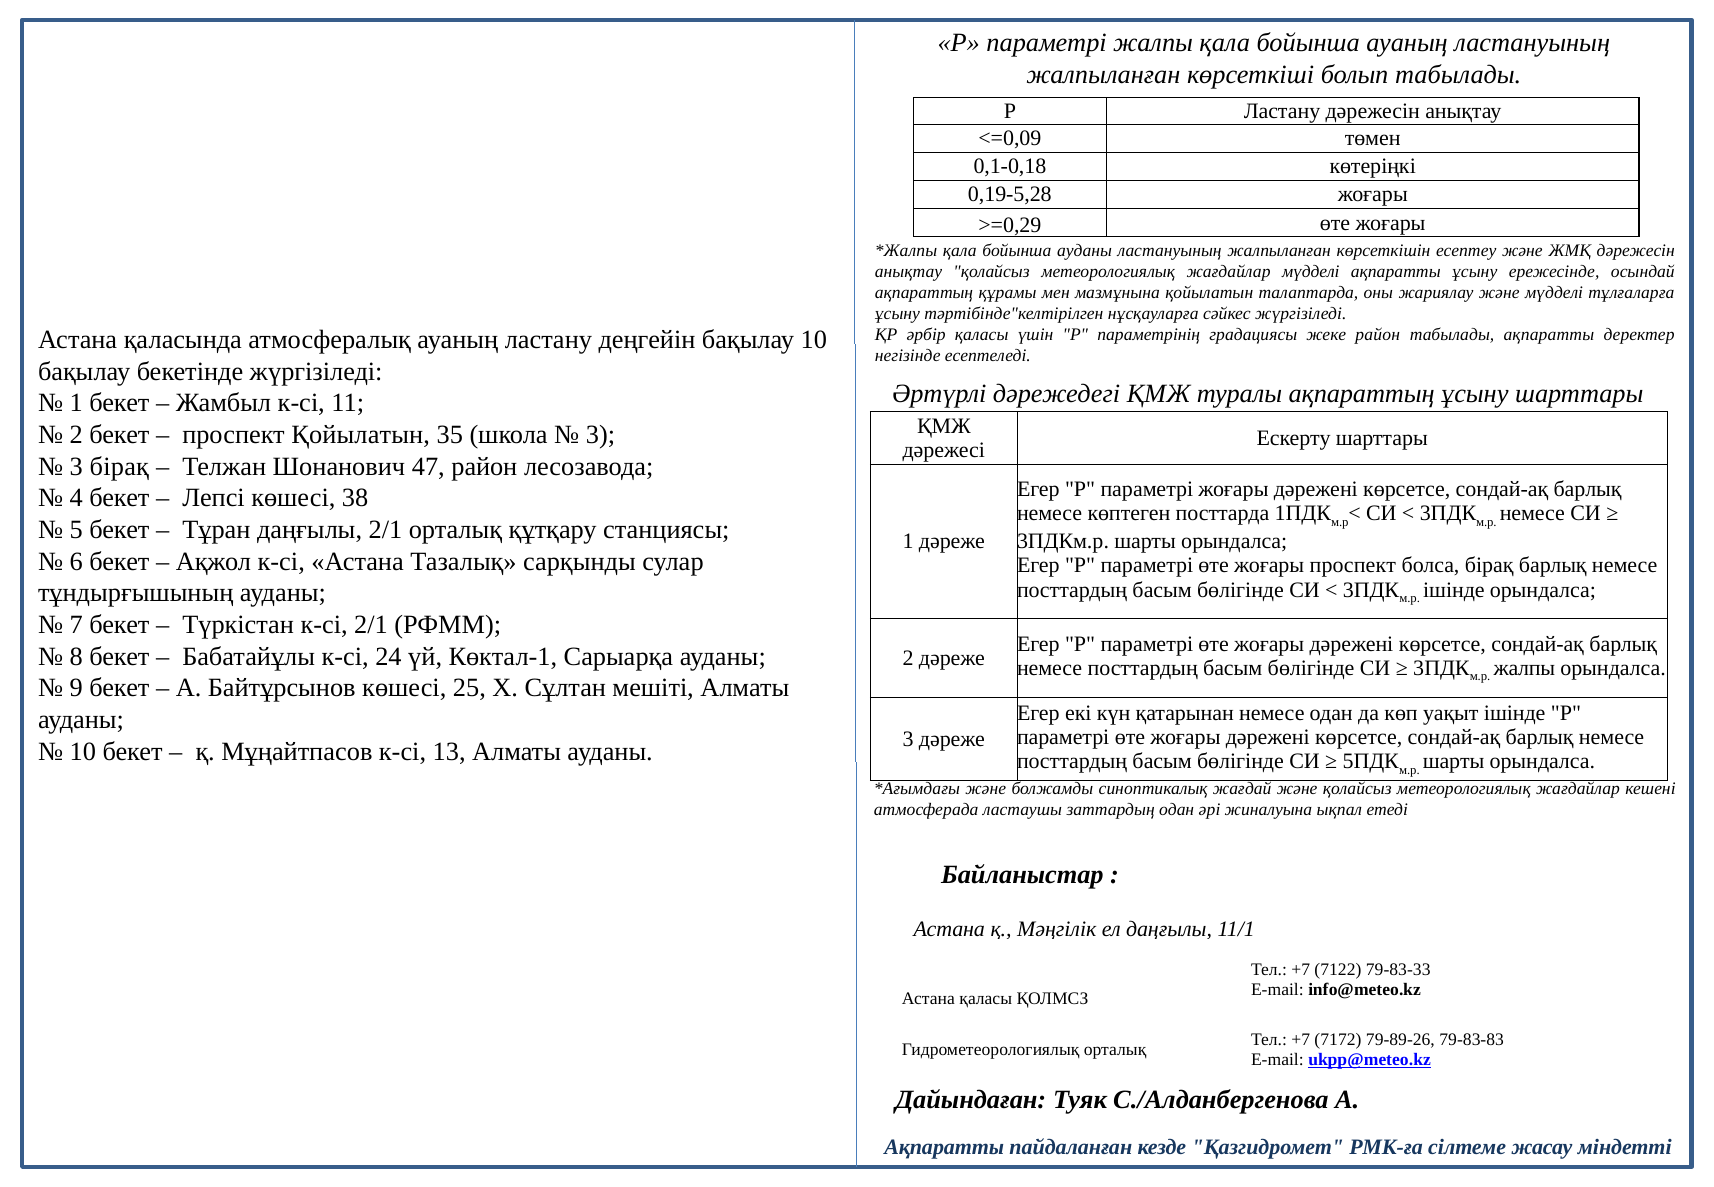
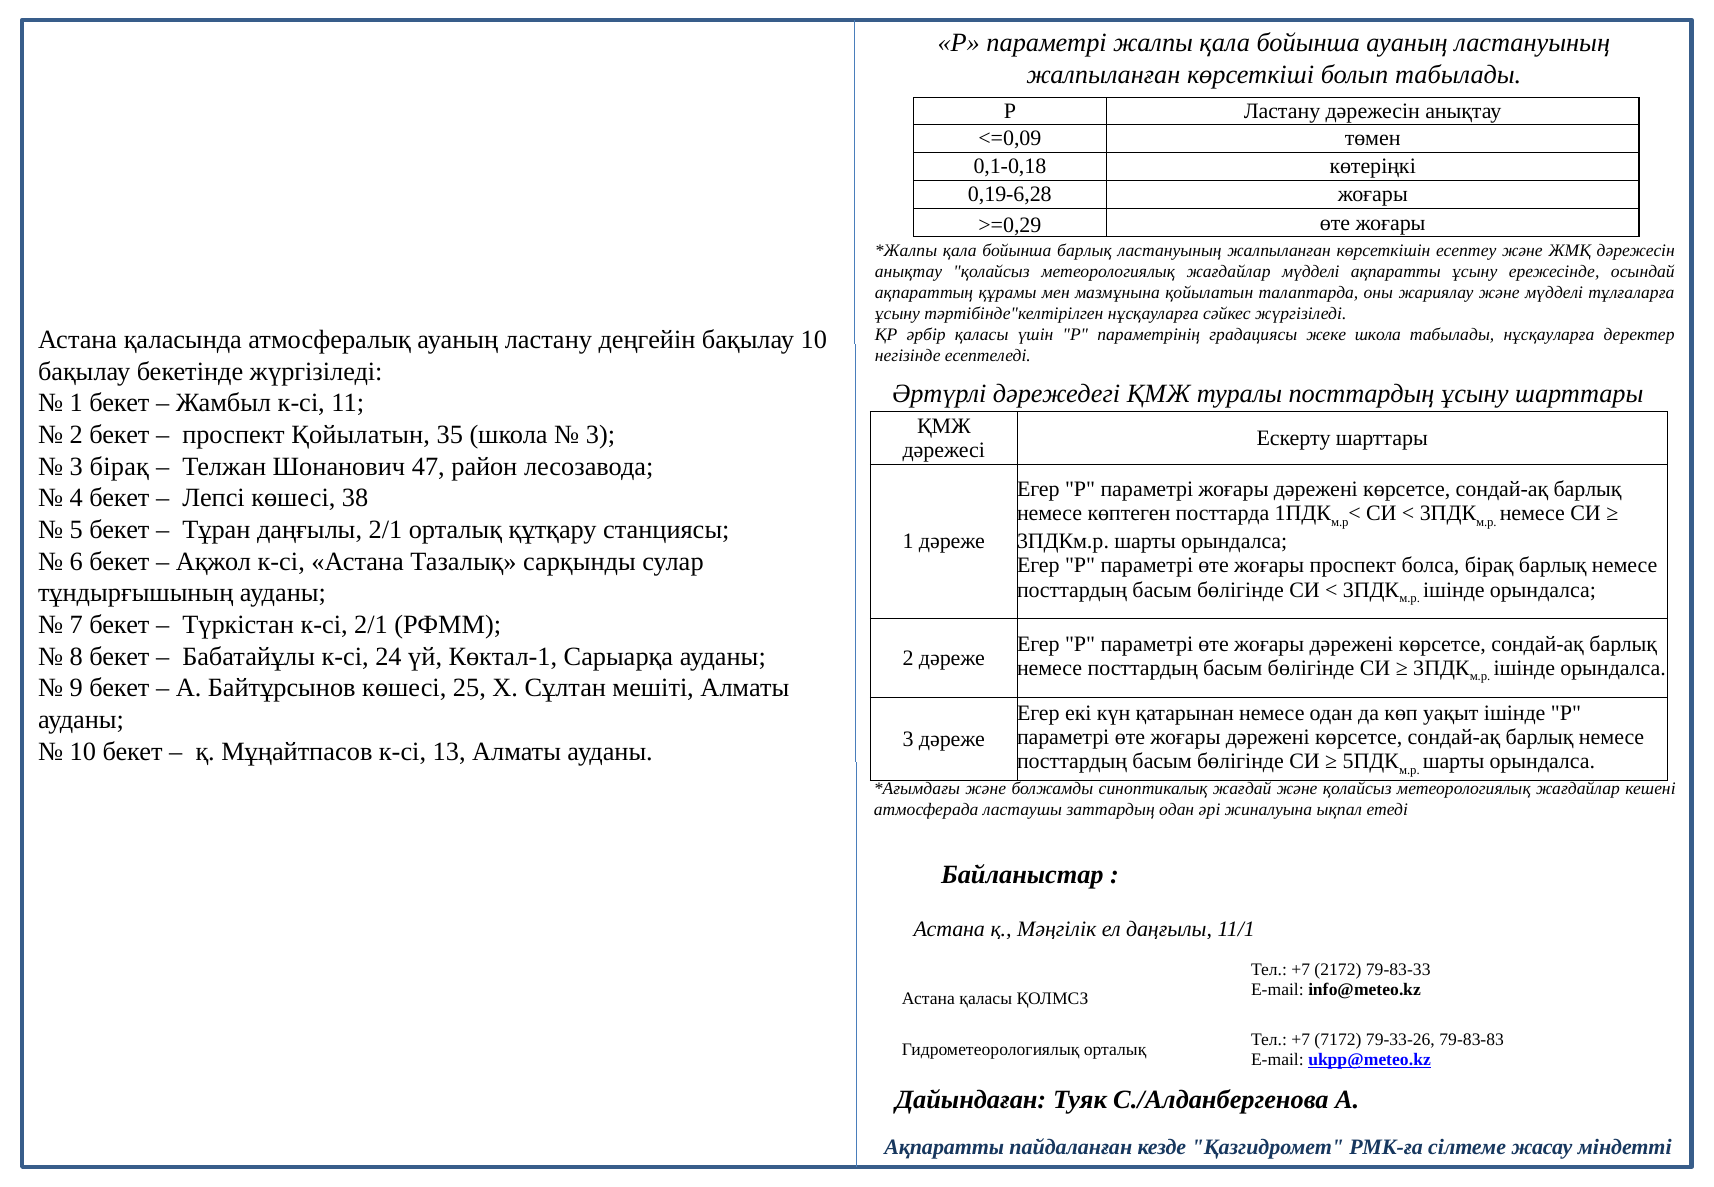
0,19-5,28: 0,19-5,28 -> 0,19-6,28
бойынша ауданы: ауданы -> барлық
жеке район: район -> школа
табылады ақпаратты: ақпаратты -> нұсқауларға
туралы ақпараттың: ақпараттың -> посттардың
жалпы at (1524, 668): жалпы -> ішінде
7122: 7122 -> 2172
79-89-26: 79-89-26 -> 79-33-26
